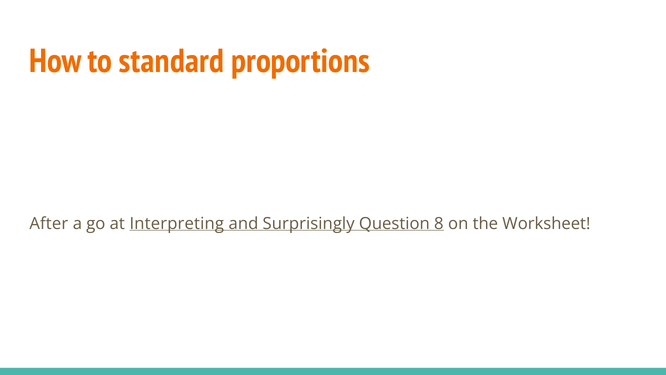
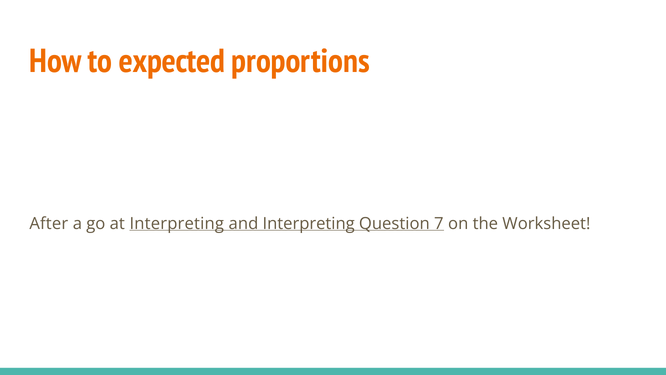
standard: standard -> expected
and Surprisingly: Surprisingly -> Interpreting
8: 8 -> 7
